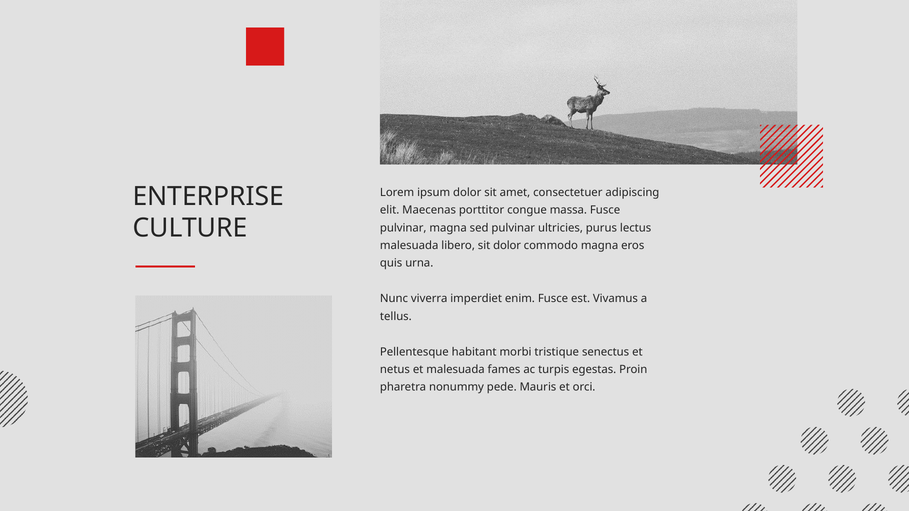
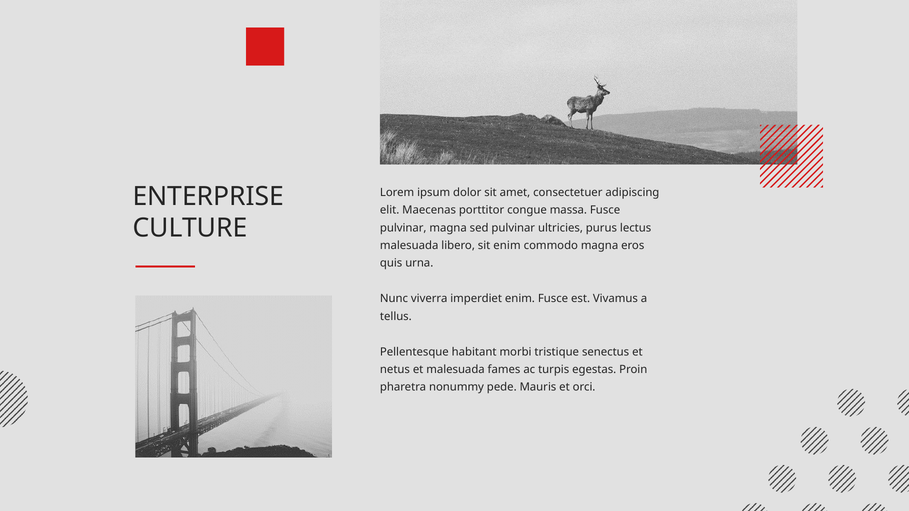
sit dolor: dolor -> enim
